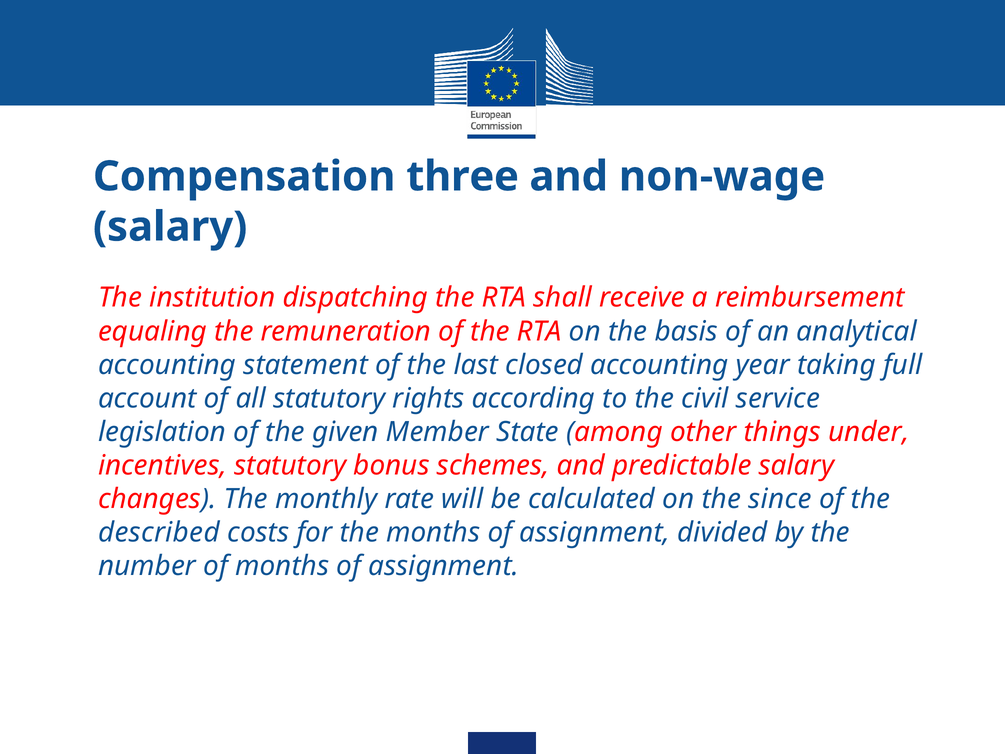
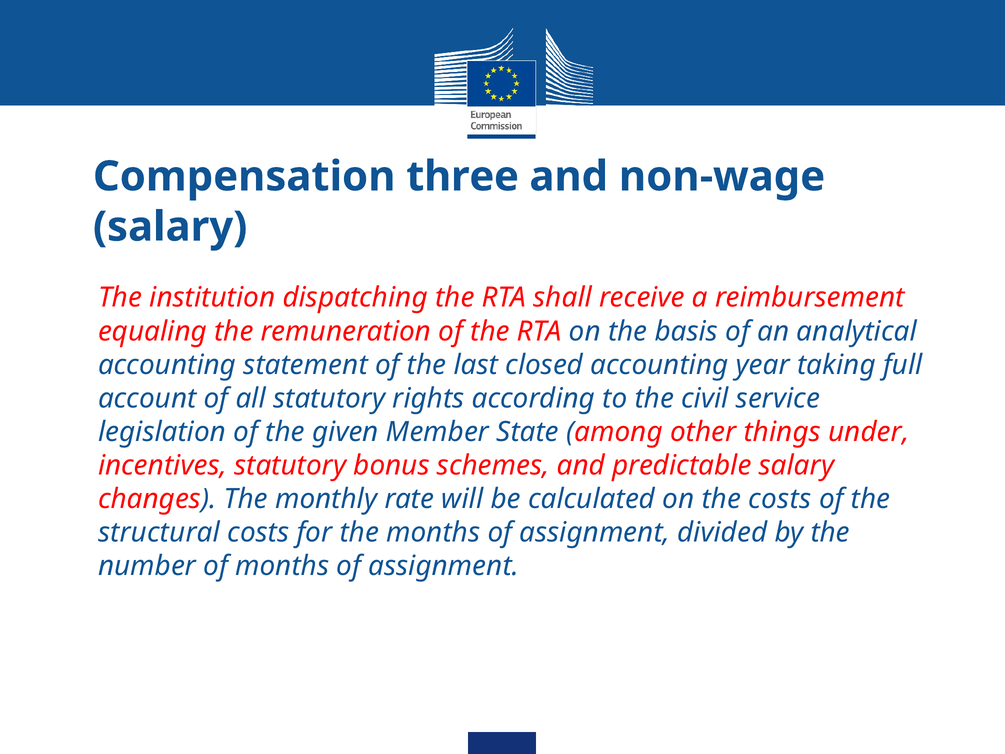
the since: since -> costs
described: described -> structural
